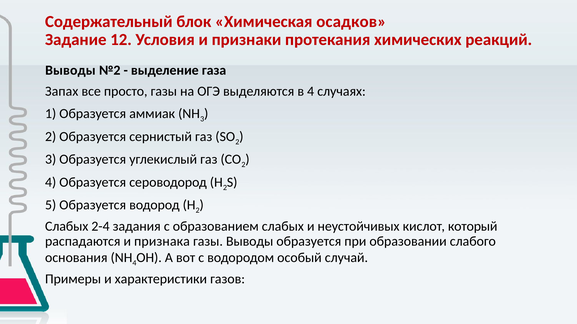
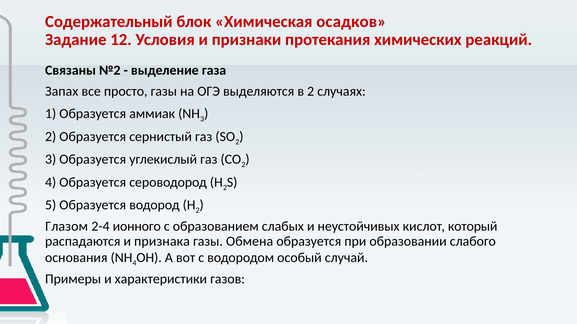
Выводы at (70, 70): Выводы -> Связаны
в 4: 4 -> 2
Слабых at (67, 227): Слабых -> Глазом
задания: задания -> ионного
газы Выводы: Выводы -> Обмена
